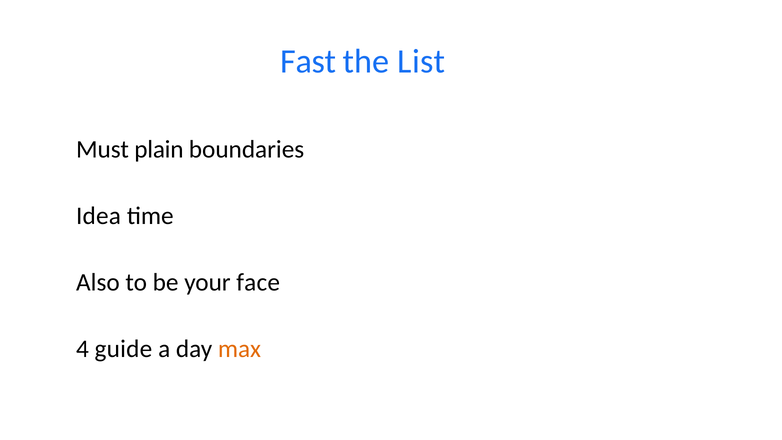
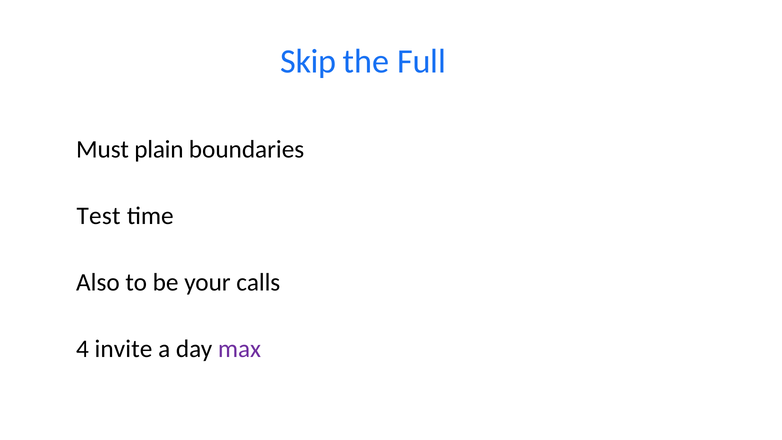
Fast: Fast -> Skip
List: List -> Full
Idea: Idea -> Test
face: face -> calls
guide: guide -> invite
max colour: orange -> purple
